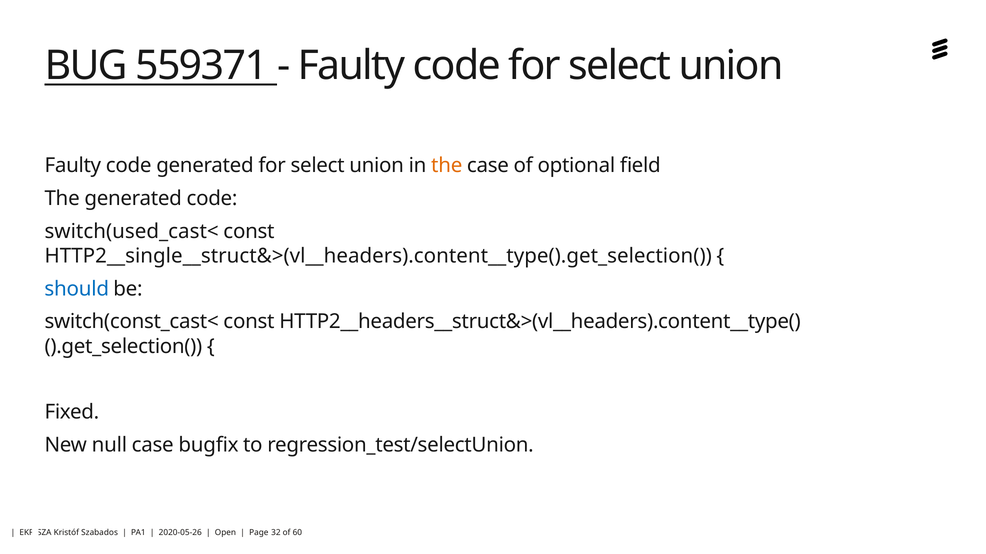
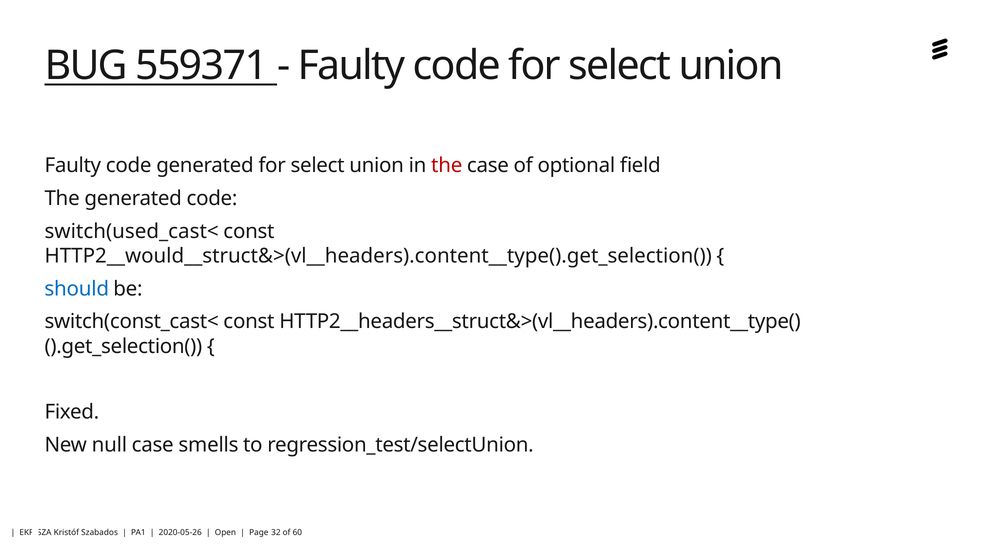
the at (447, 166) colour: orange -> red
HTTP2__single__struct&>(vl__headers).content__type().get_selection(: HTTP2__single__struct&>(vl__headers).content__type().get_selection( -> HTTP2__would__struct&>(vl__headers).content__type().get_selection(
bugfix: bugfix -> smells
